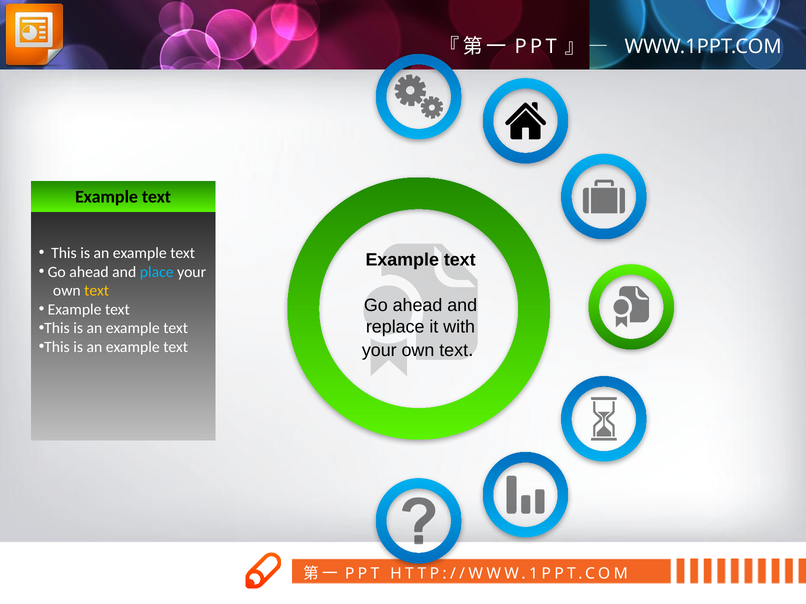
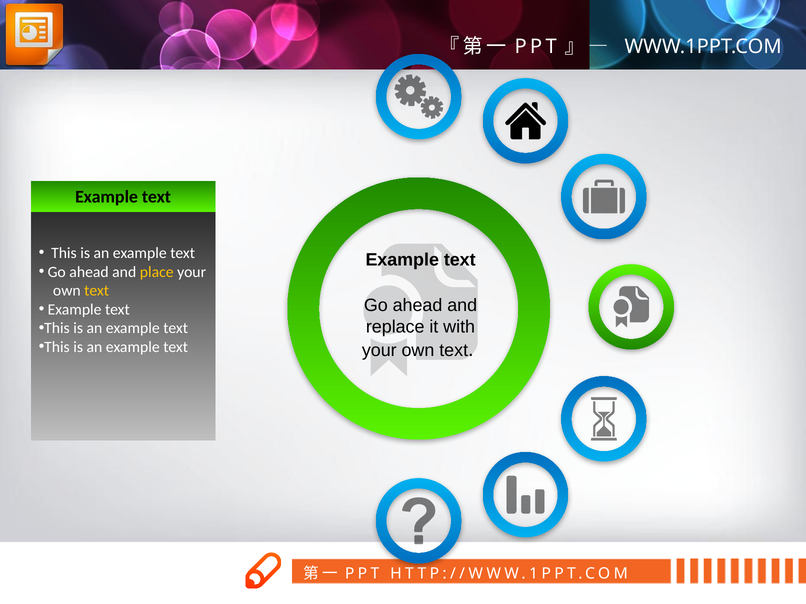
place colour: light blue -> yellow
